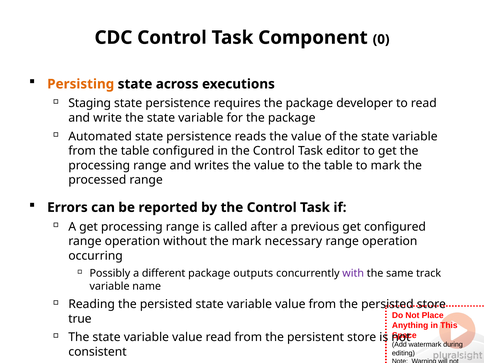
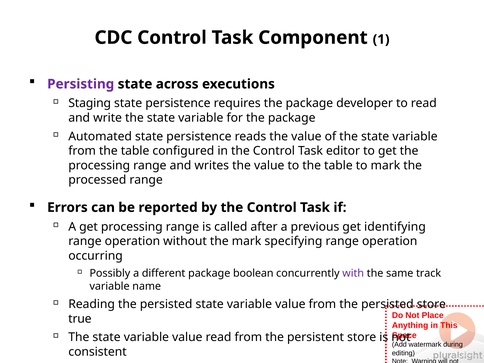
Component 0: 0 -> 1
Persisting colour: orange -> purple
get configured: configured -> identifying
necessary: necessary -> specifying
outputs: outputs -> boolean
